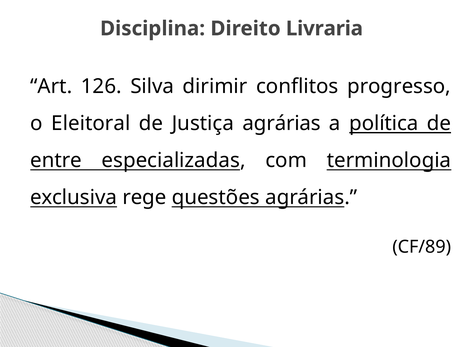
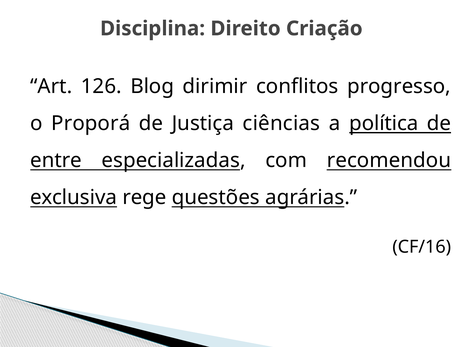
Livraria: Livraria -> Criação
Silva: Silva -> Blog
Eleitoral: Eleitoral -> Proporá
Justiça agrárias: agrárias -> ciências
terminologia: terminologia -> recomendou
CF/89: CF/89 -> CF/16
